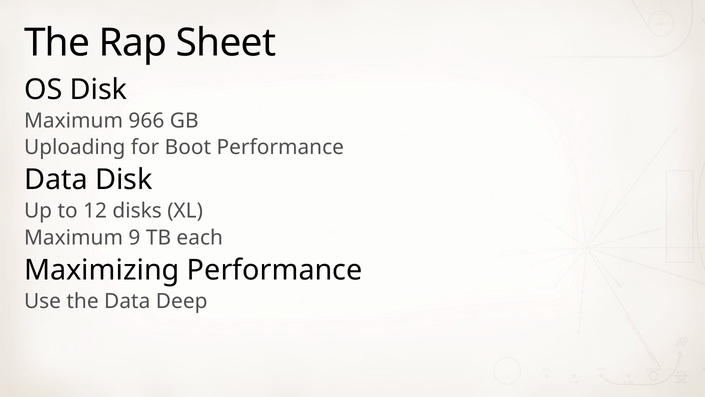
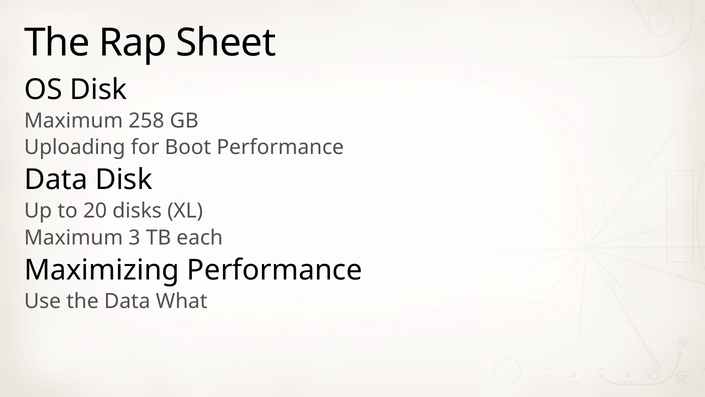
966: 966 -> 258
12: 12 -> 20
9: 9 -> 3
Deep: Deep -> What
